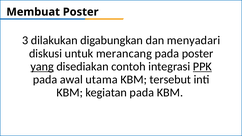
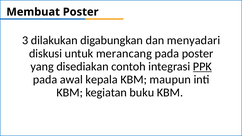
yang underline: present -> none
utama: utama -> kepala
tersebut: tersebut -> maupun
kegiatan pada: pada -> buku
